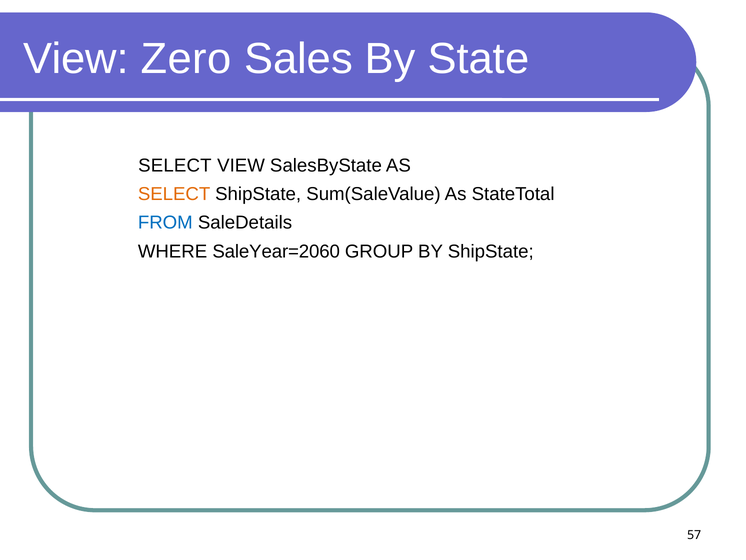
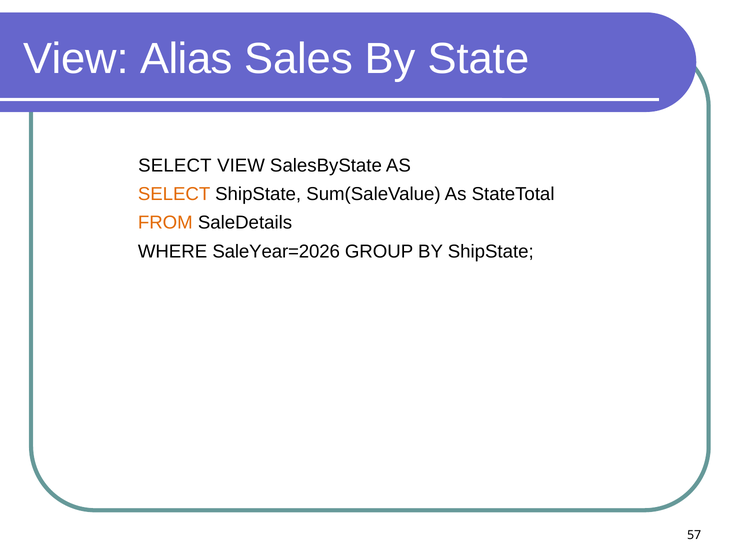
Zero: Zero -> Alias
FROM colour: blue -> orange
SaleYear=2060: SaleYear=2060 -> SaleYear=2026
